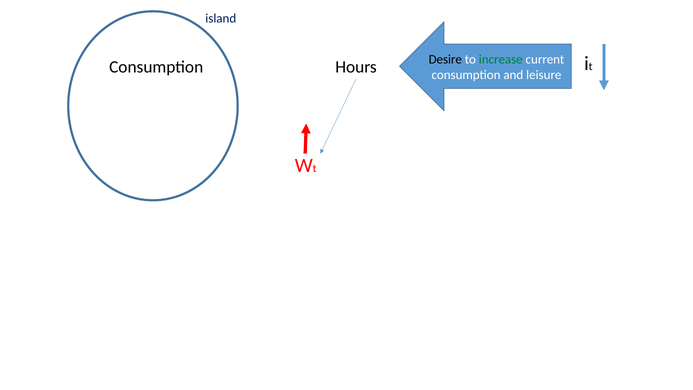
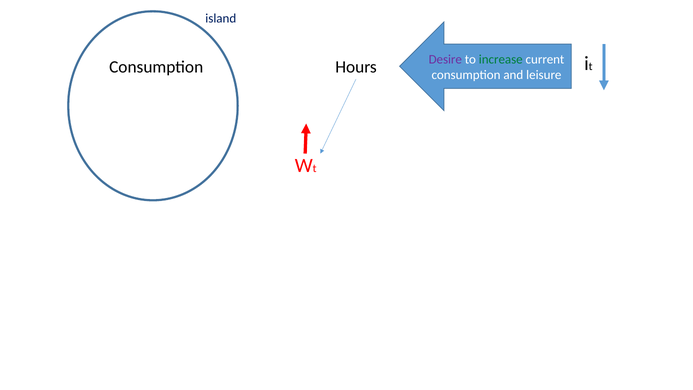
Desire colour: black -> purple
